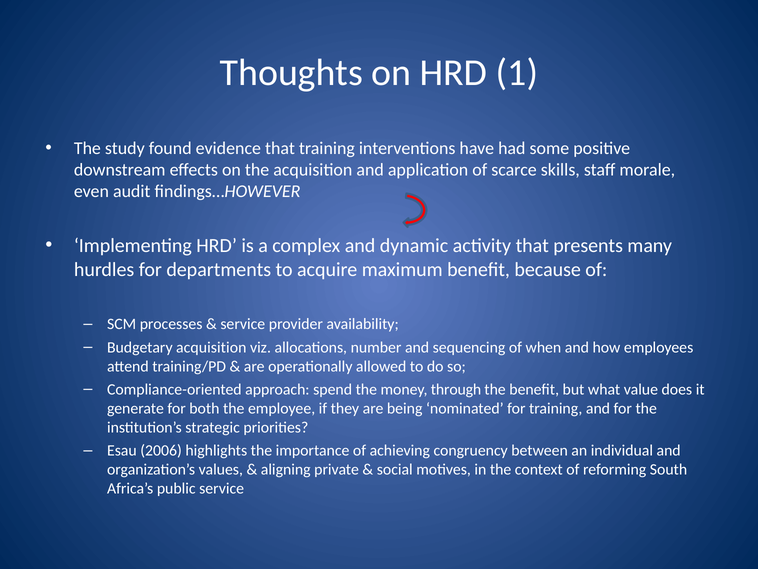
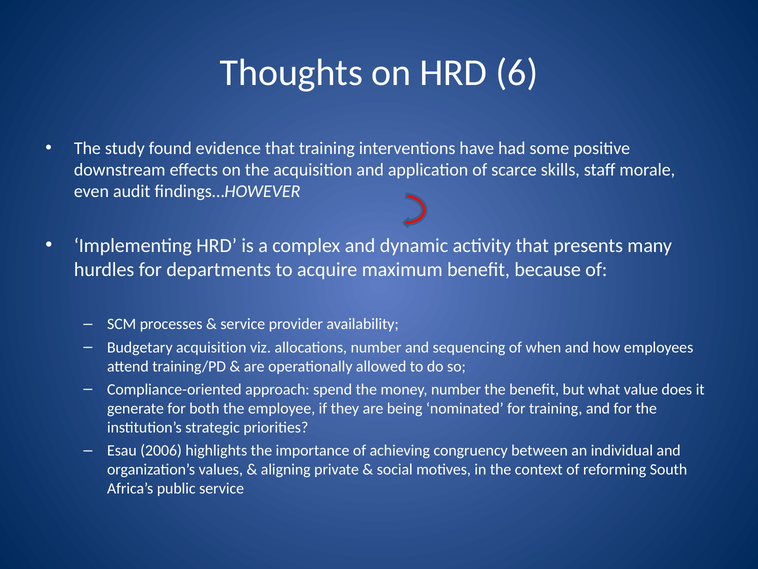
1: 1 -> 6
money through: through -> number
